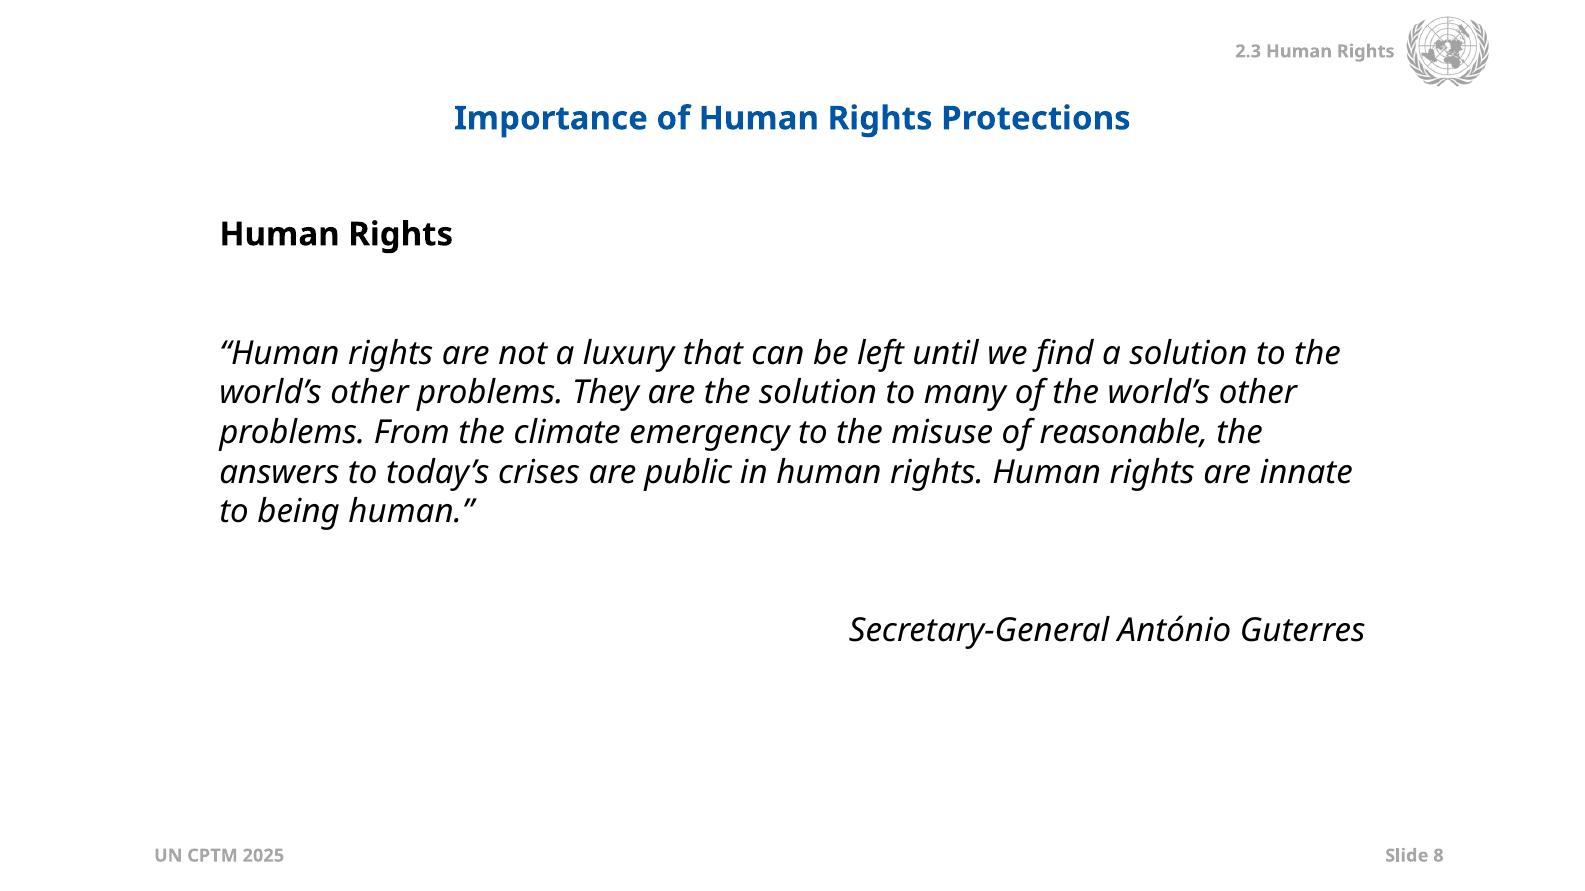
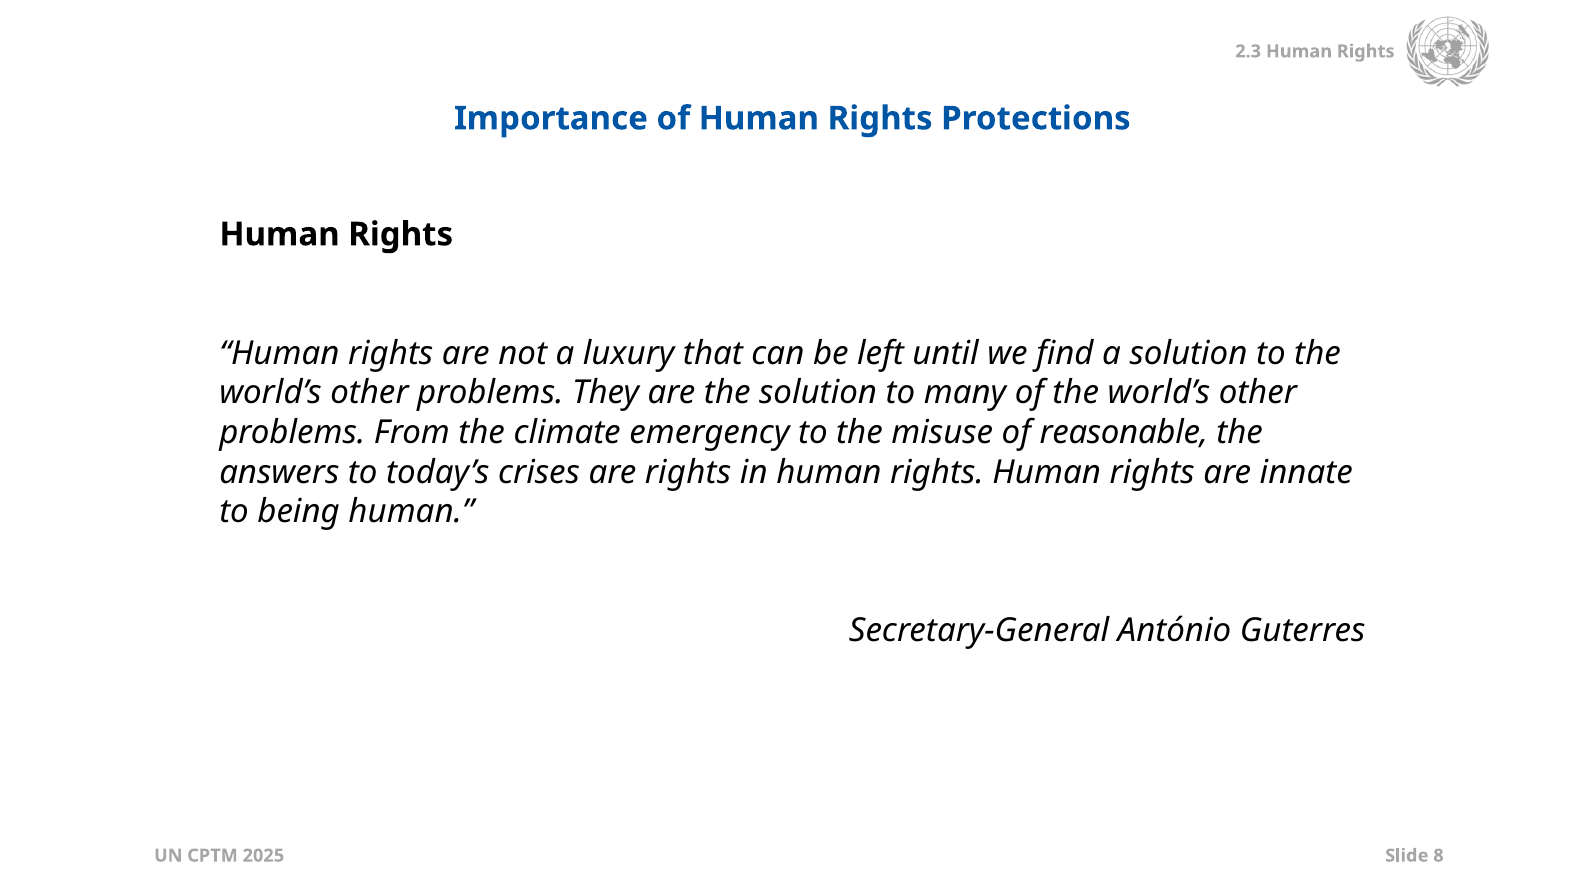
are public: public -> rights
